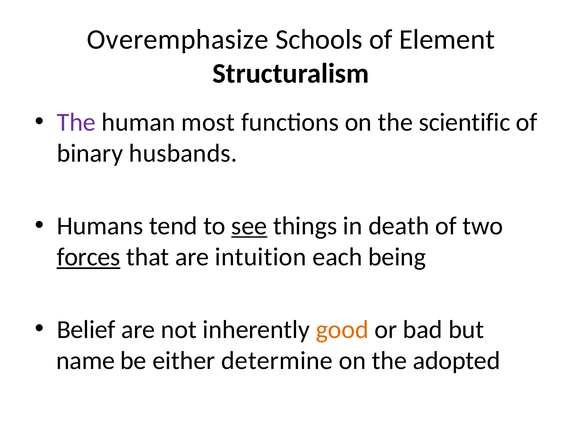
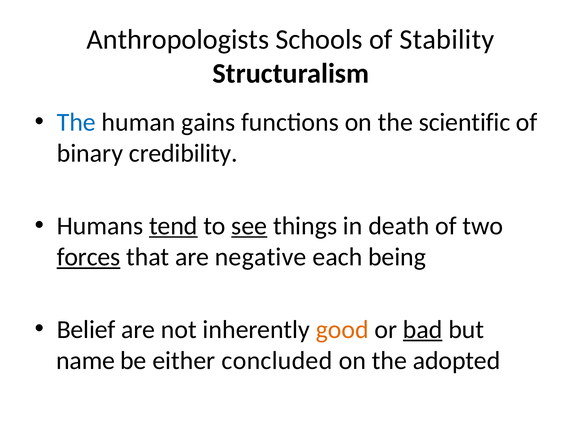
Overemphasize: Overemphasize -> Anthropologists
Element: Element -> Stability
The at (76, 122) colour: purple -> blue
most: most -> gains
husbands: husbands -> credibility
tend underline: none -> present
intuition: intuition -> negative
bad underline: none -> present
determine: determine -> concluded
